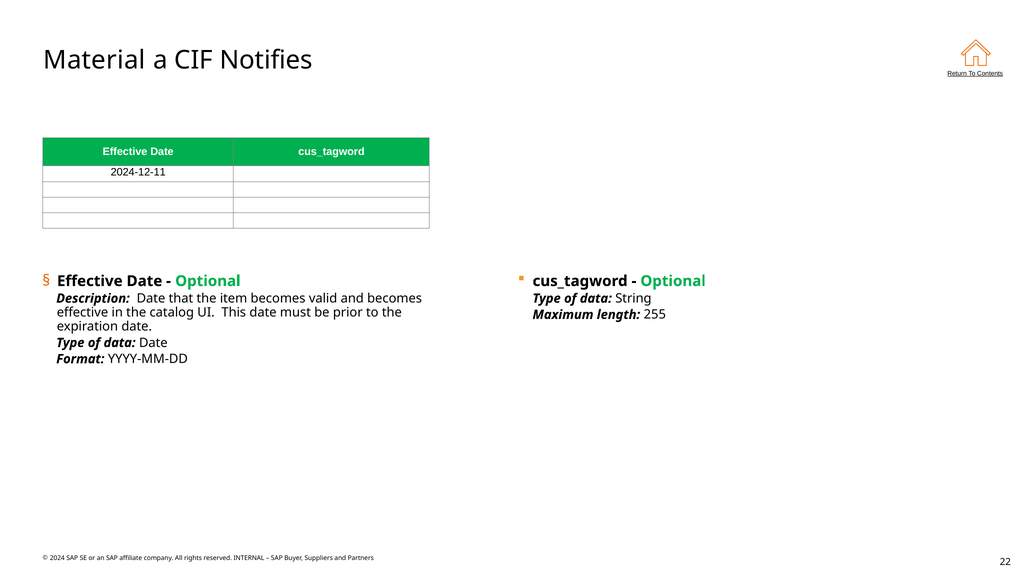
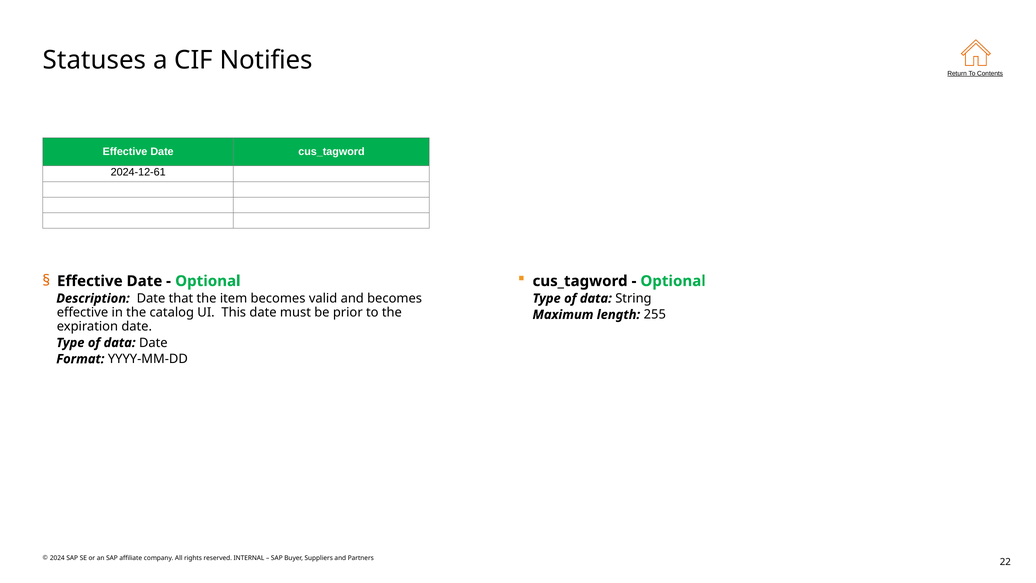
Material: Material -> Statuses
2024-12-11: 2024-12-11 -> 2024-12-61
